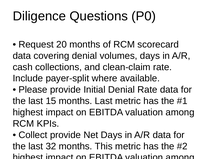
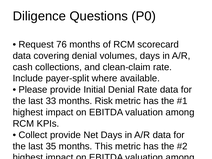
20: 20 -> 76
15: 15 -> 33
months Last: Last -> Risk
32: 32 -> 35
